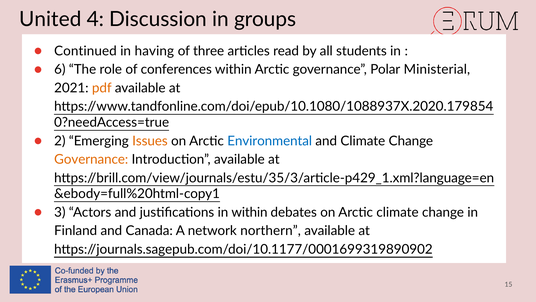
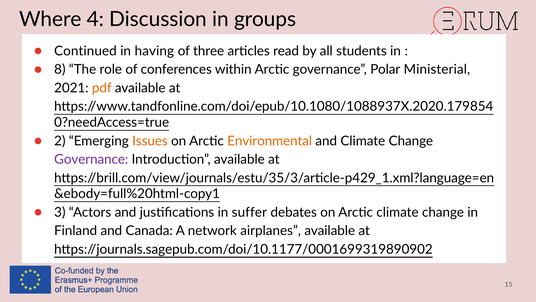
United: United -> Where
6: 6 -> 8
Environmental colour: blue -> orange
Governance at (91, 159) colour: orange -> purple
in within: within -> suffer
northern: northern -> airplanes
